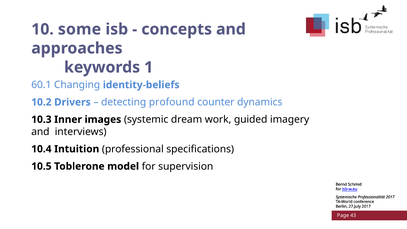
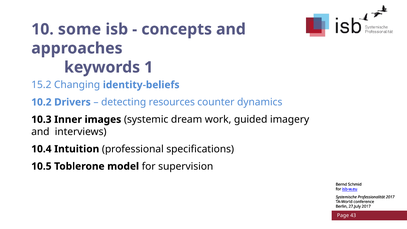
60.1: 60.1 -> 15.2
profound: profound -> resources
